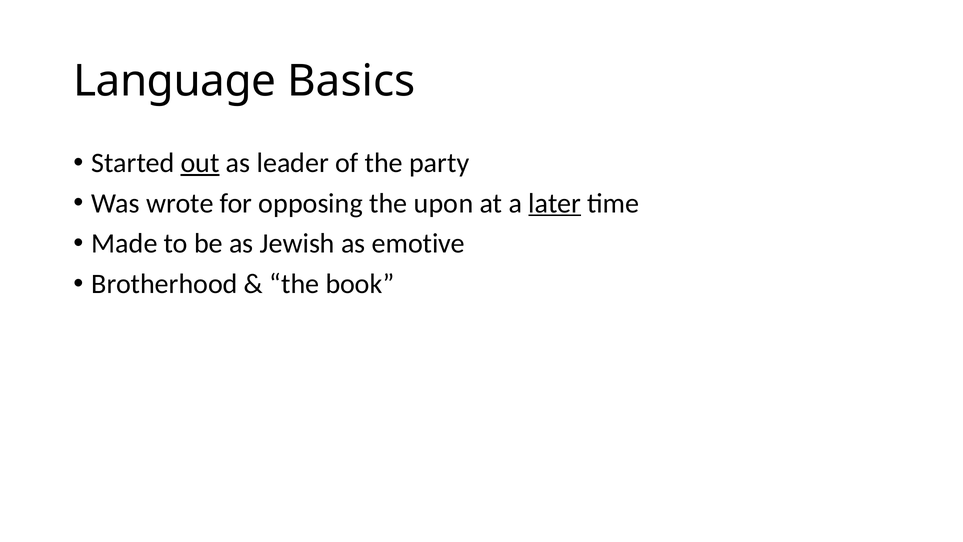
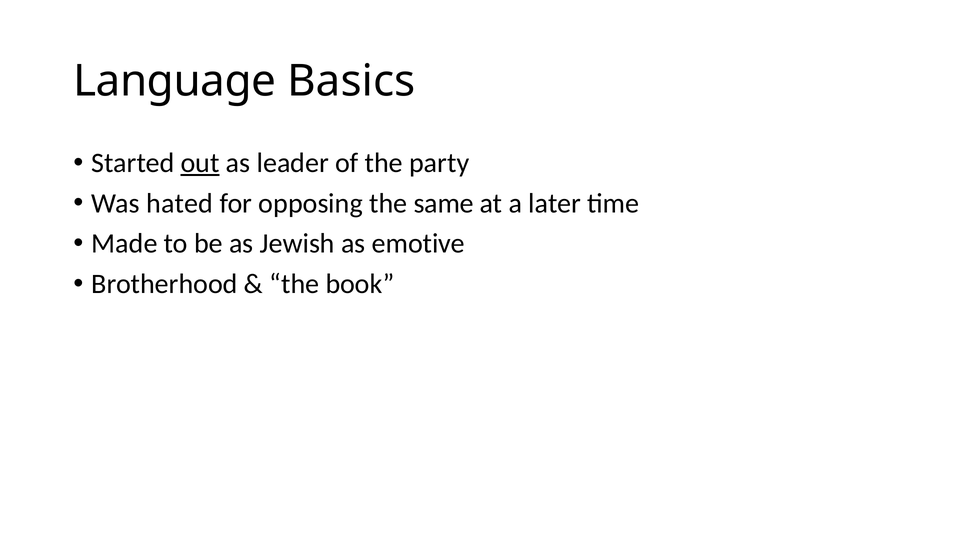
wrote: wrote -> hated
upon: upon -> same
later underline: present -> none
